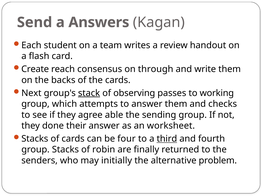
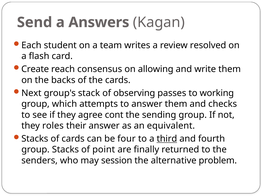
handout: handout -> resolved
through: through -> allowing
stack underline: present -> none
able: able -> cont
done: done -> roles
worksheet: worksheet -> equivalent
robin: robin -> point
initially: initially -> session
